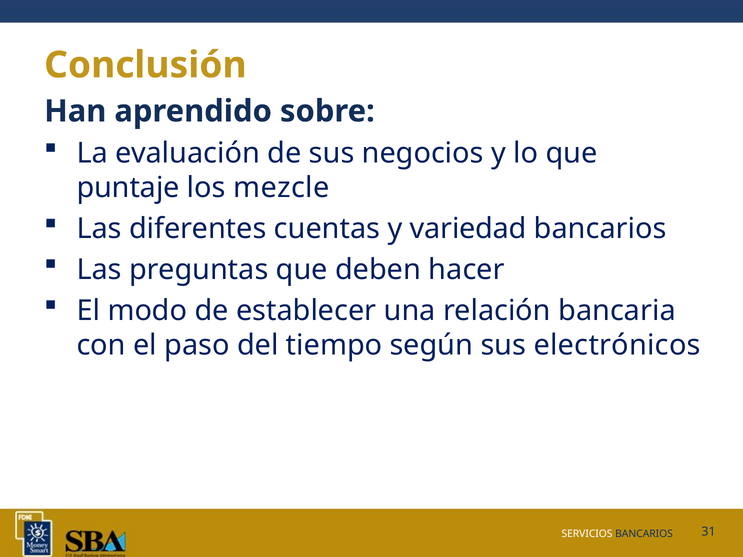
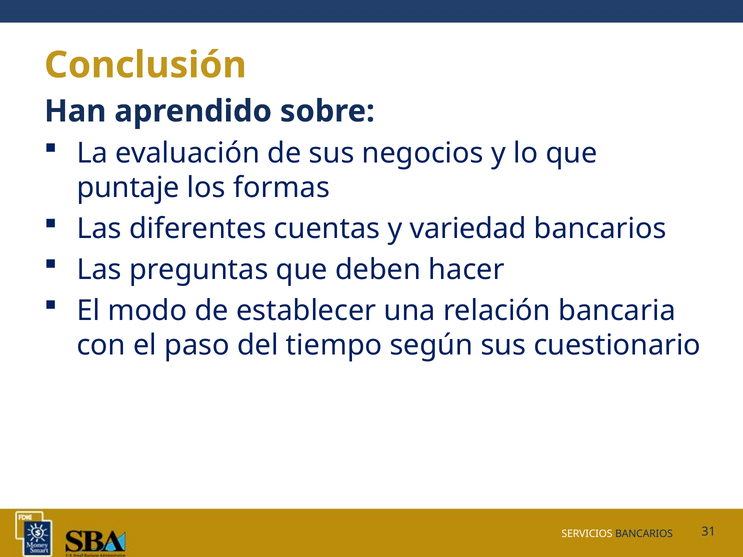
mezcle: mezcle -> formas
electrónicos: electrónicos -> cuestionario
